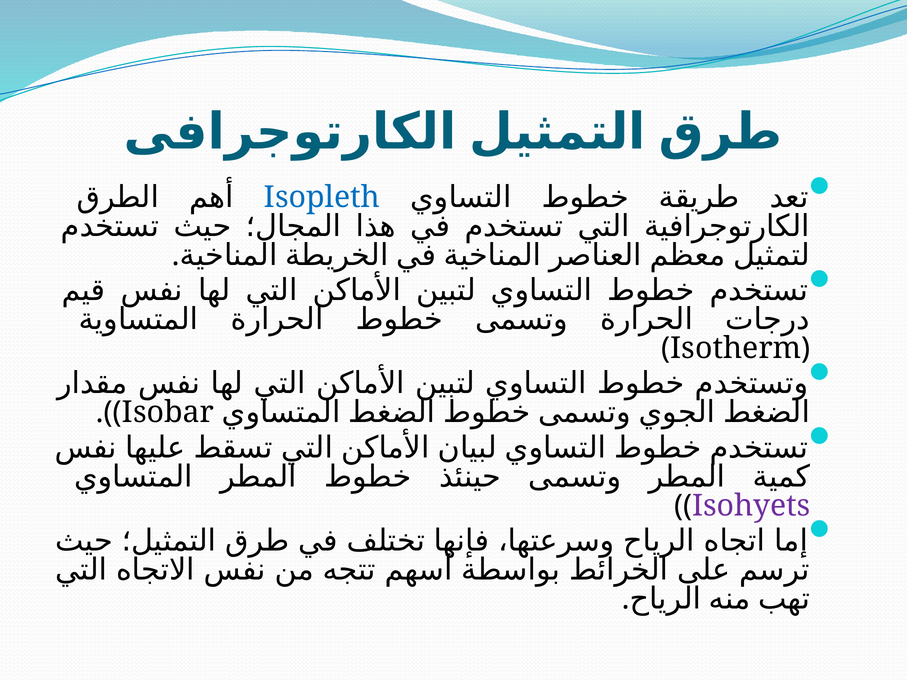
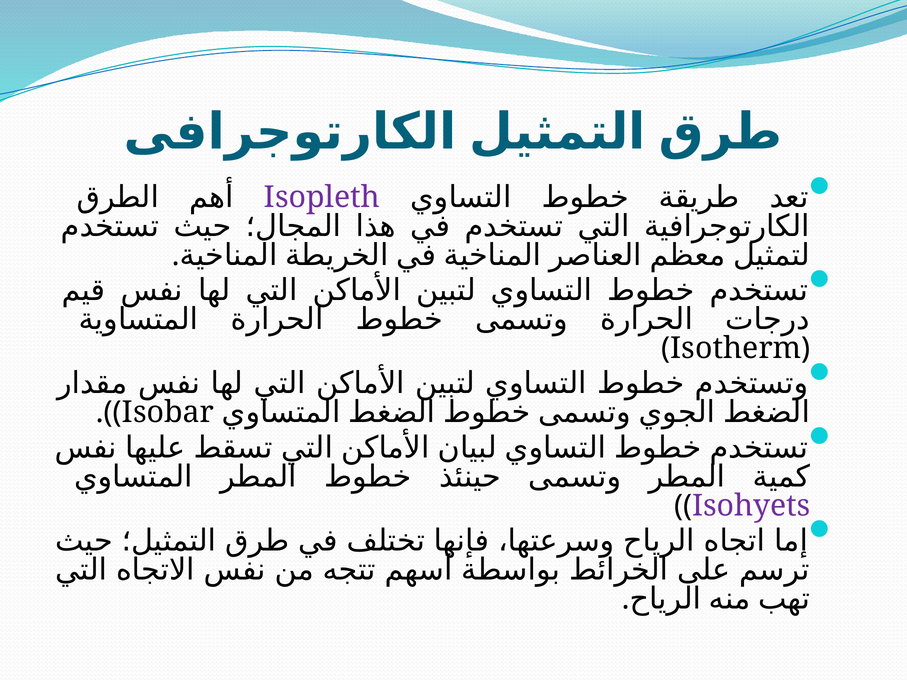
Isopleth colour: blue -> purple
